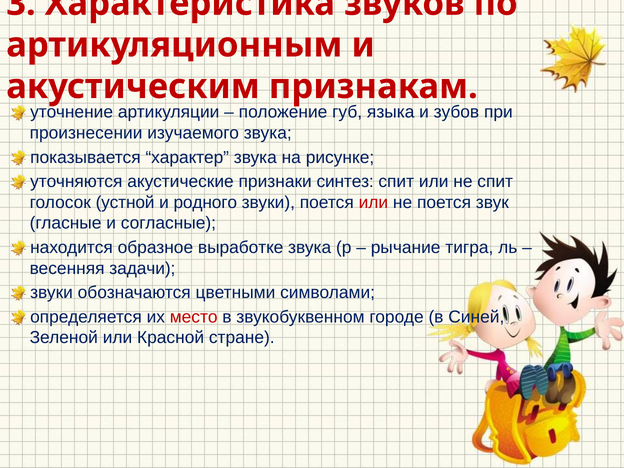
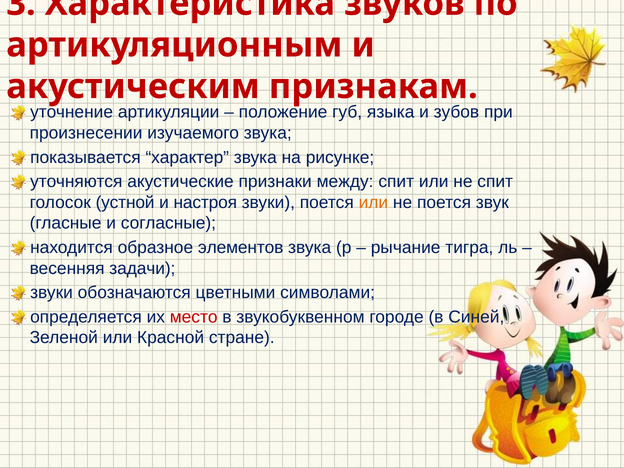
синтез: синтез -> между
родного: родного -> настроя
или at (373, 202) colour: red -> orange
выработке: выработке -> элементов
